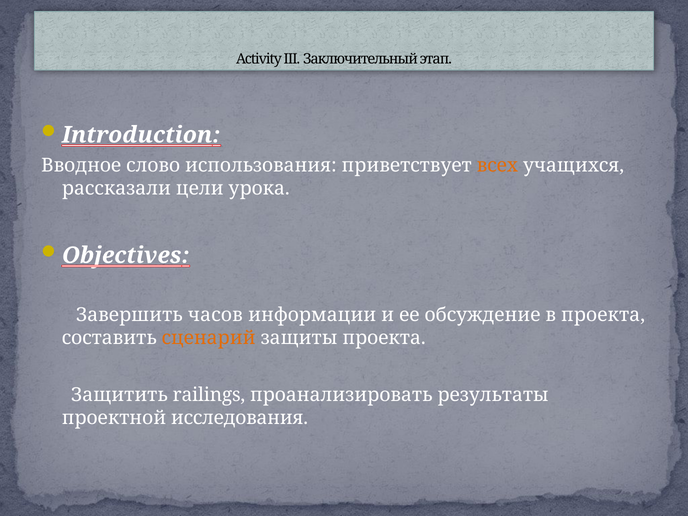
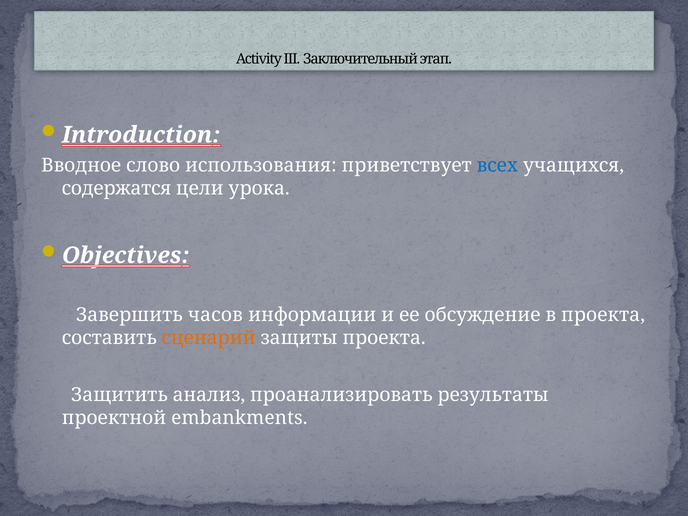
всех colour: orange -> blue
рассказали: рассказали -> содержатся
railings: railings -> анализ
исследования: исследования -> embankments
